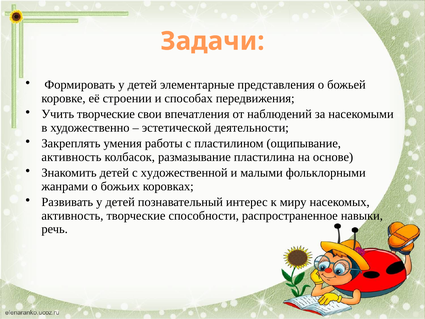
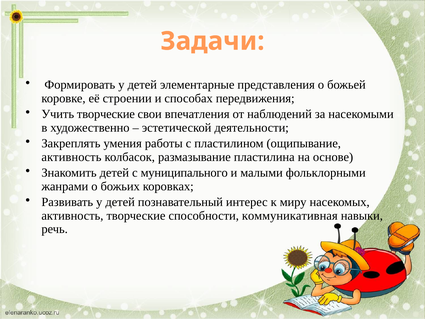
художественной: художественной -> муниципального
распространенное: распространенное -> коммуникативная
